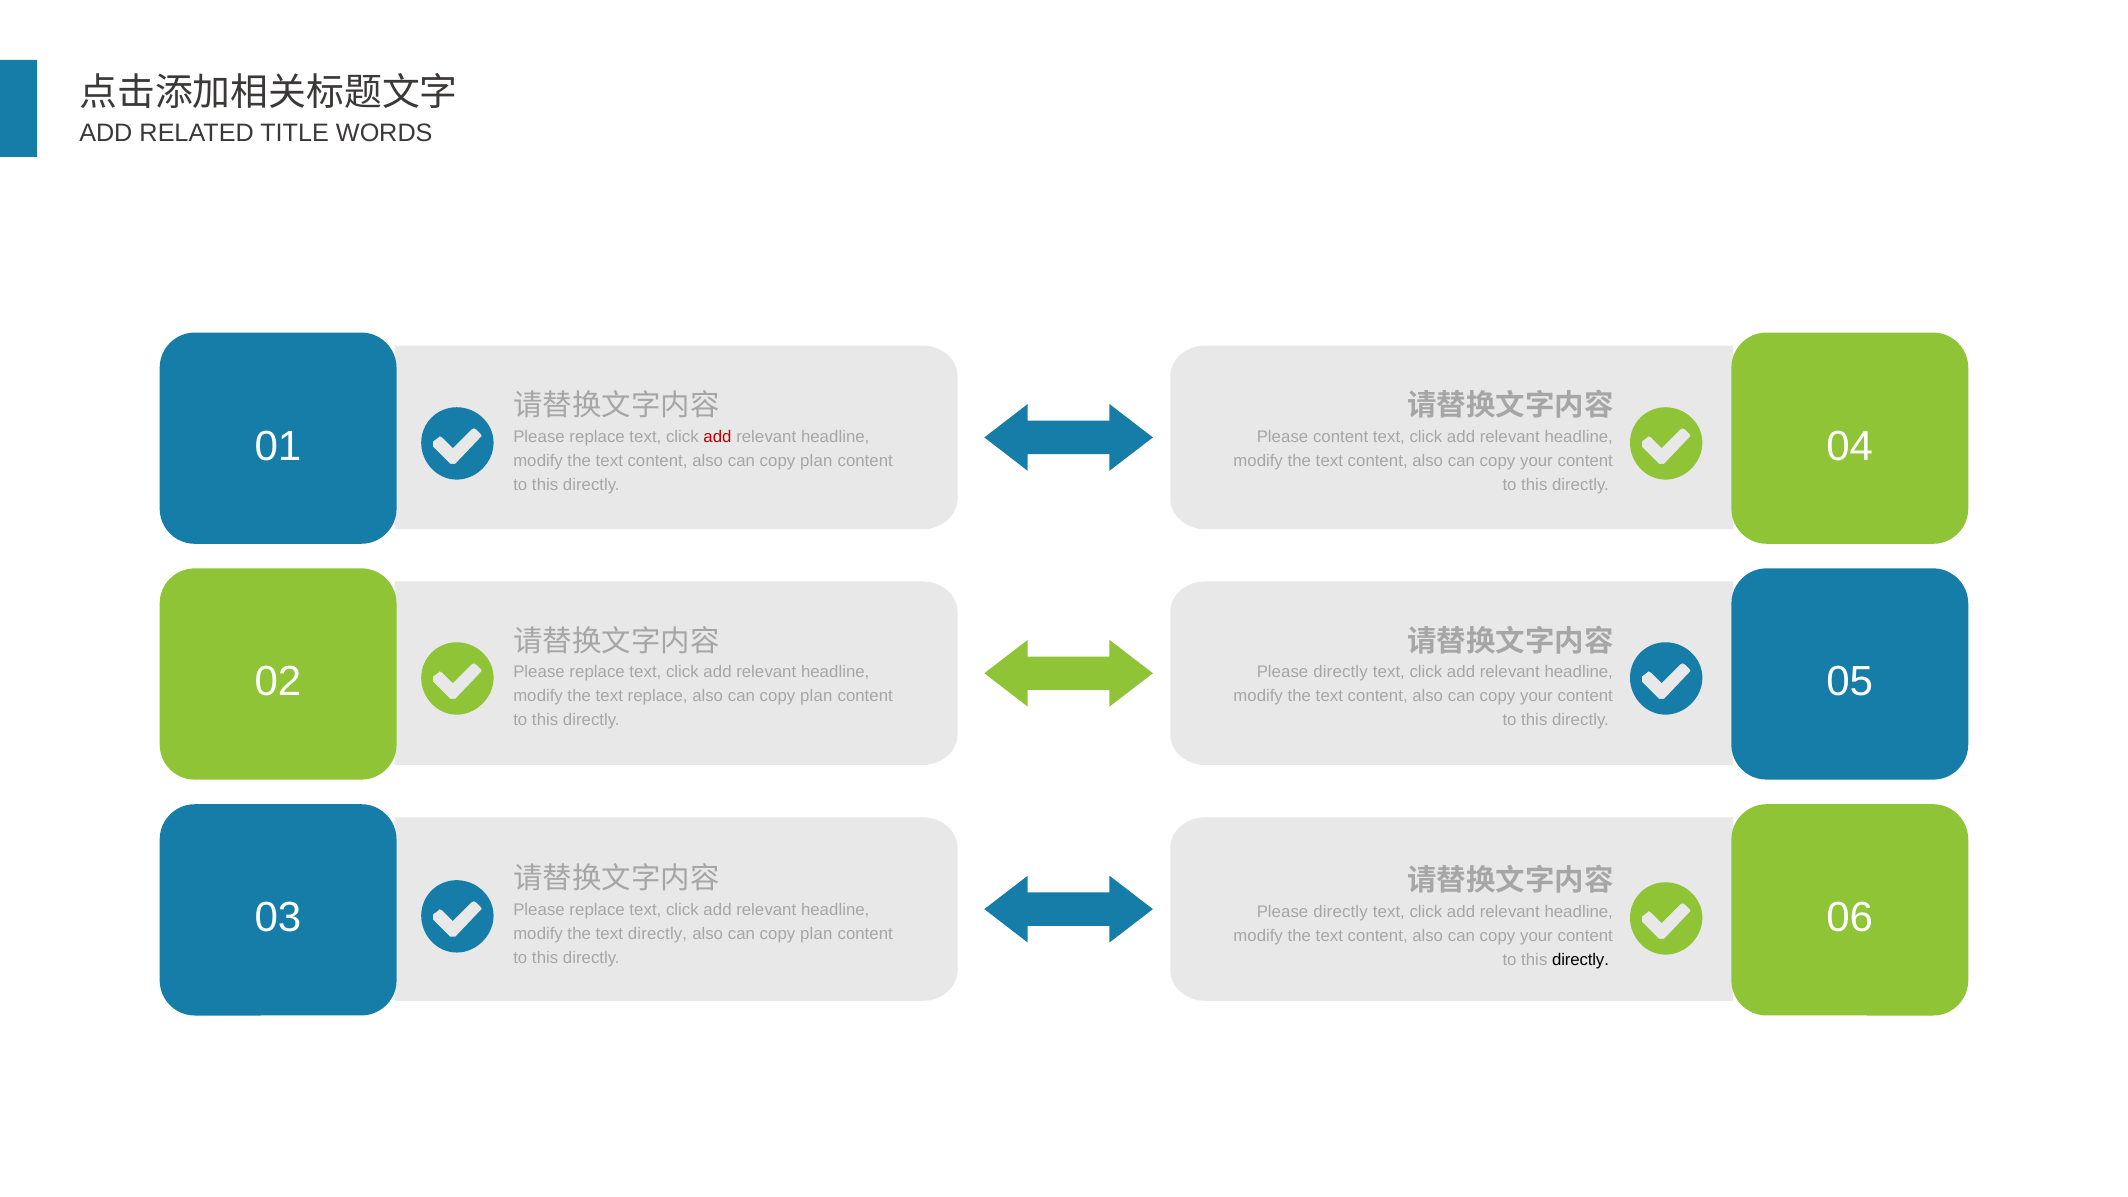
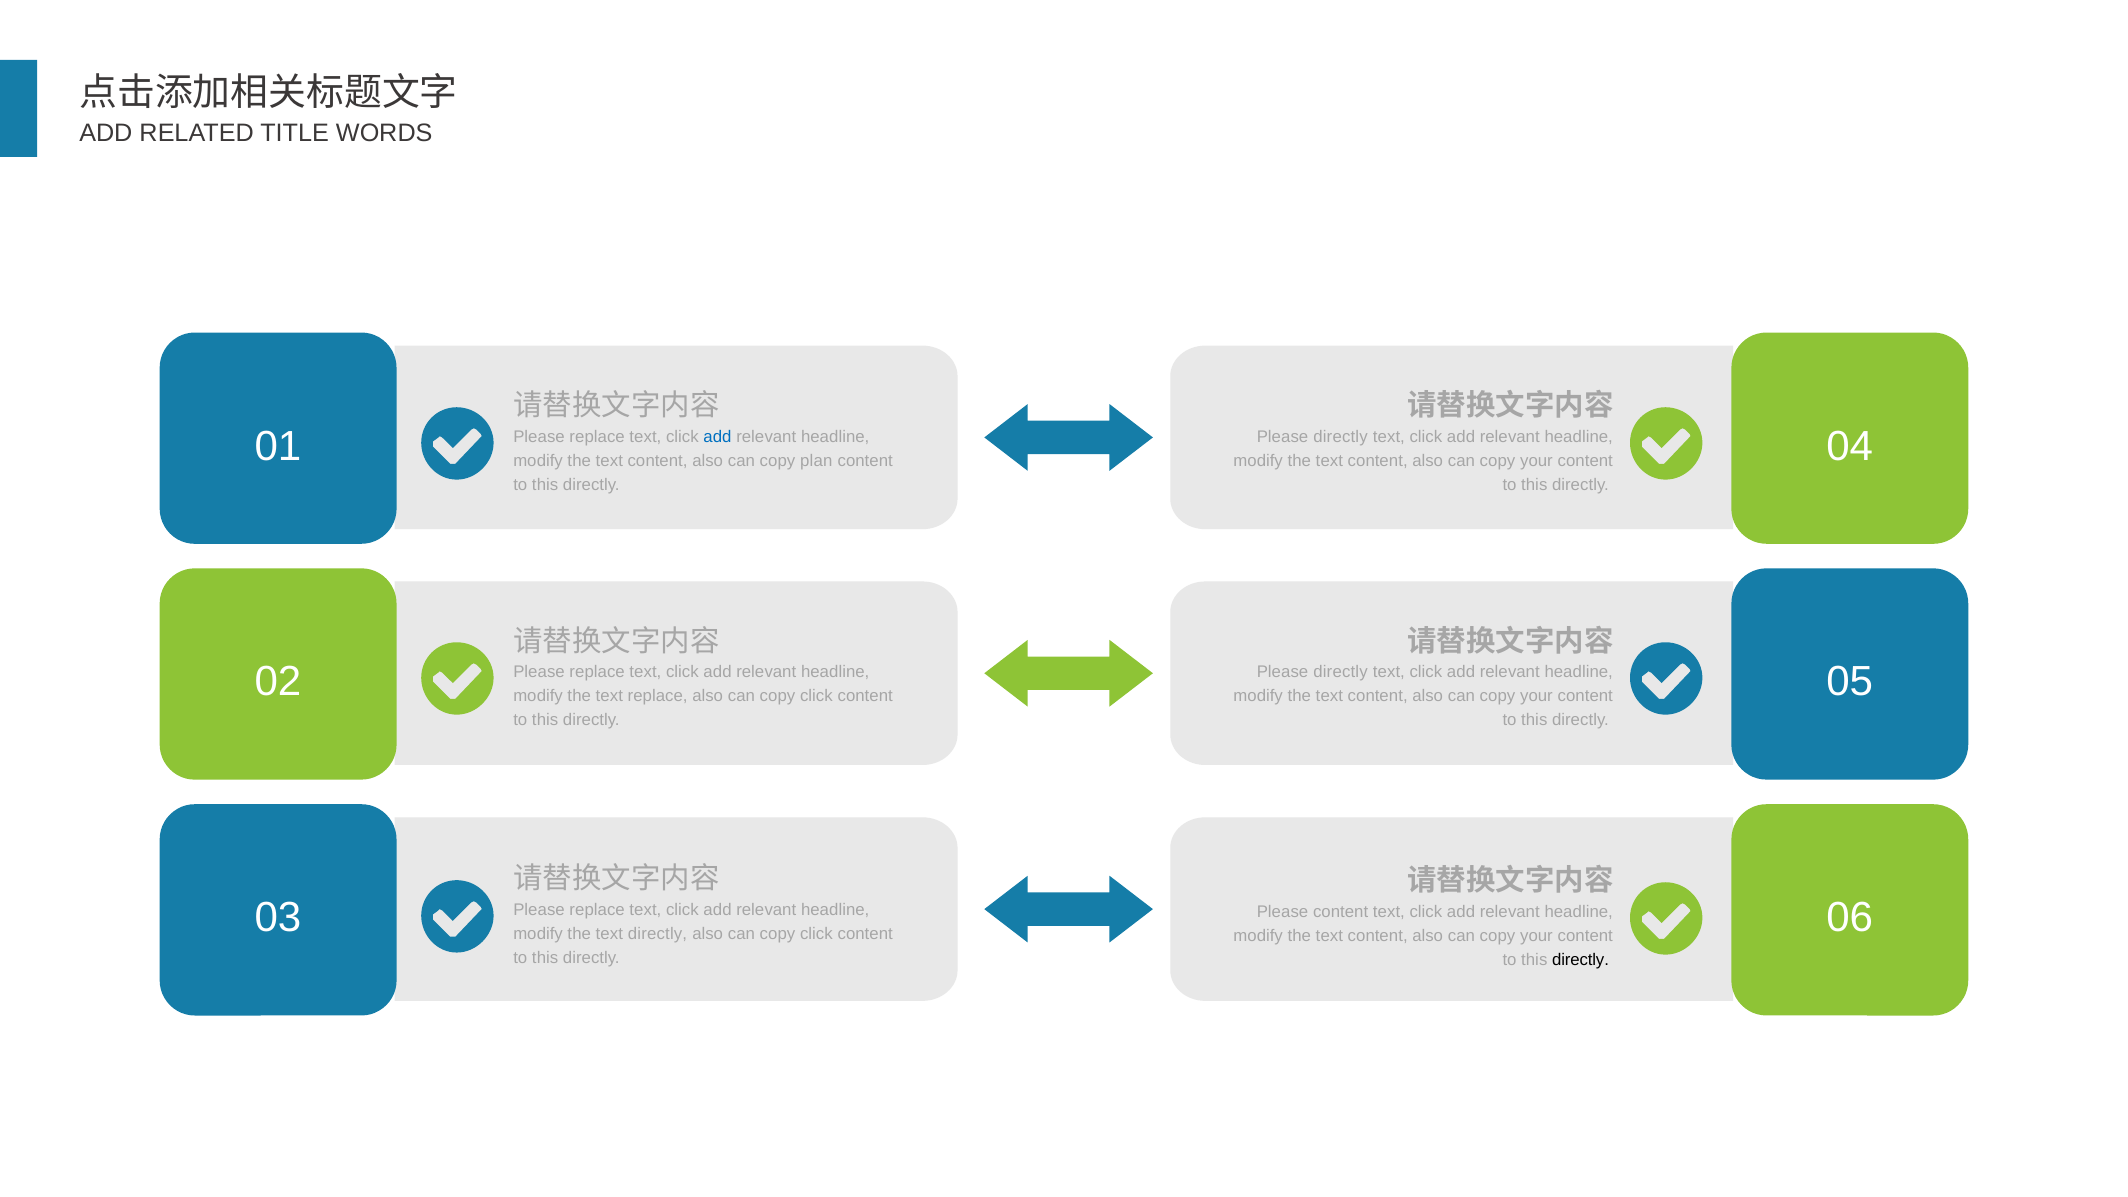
add at (717, 437) colour: red -> blue
content at (1341, 437): content -> directly
plan at (816, 696): plan -> click
directly at (1341, 912): directly -> content
plan at (816, 934): plan -> click
